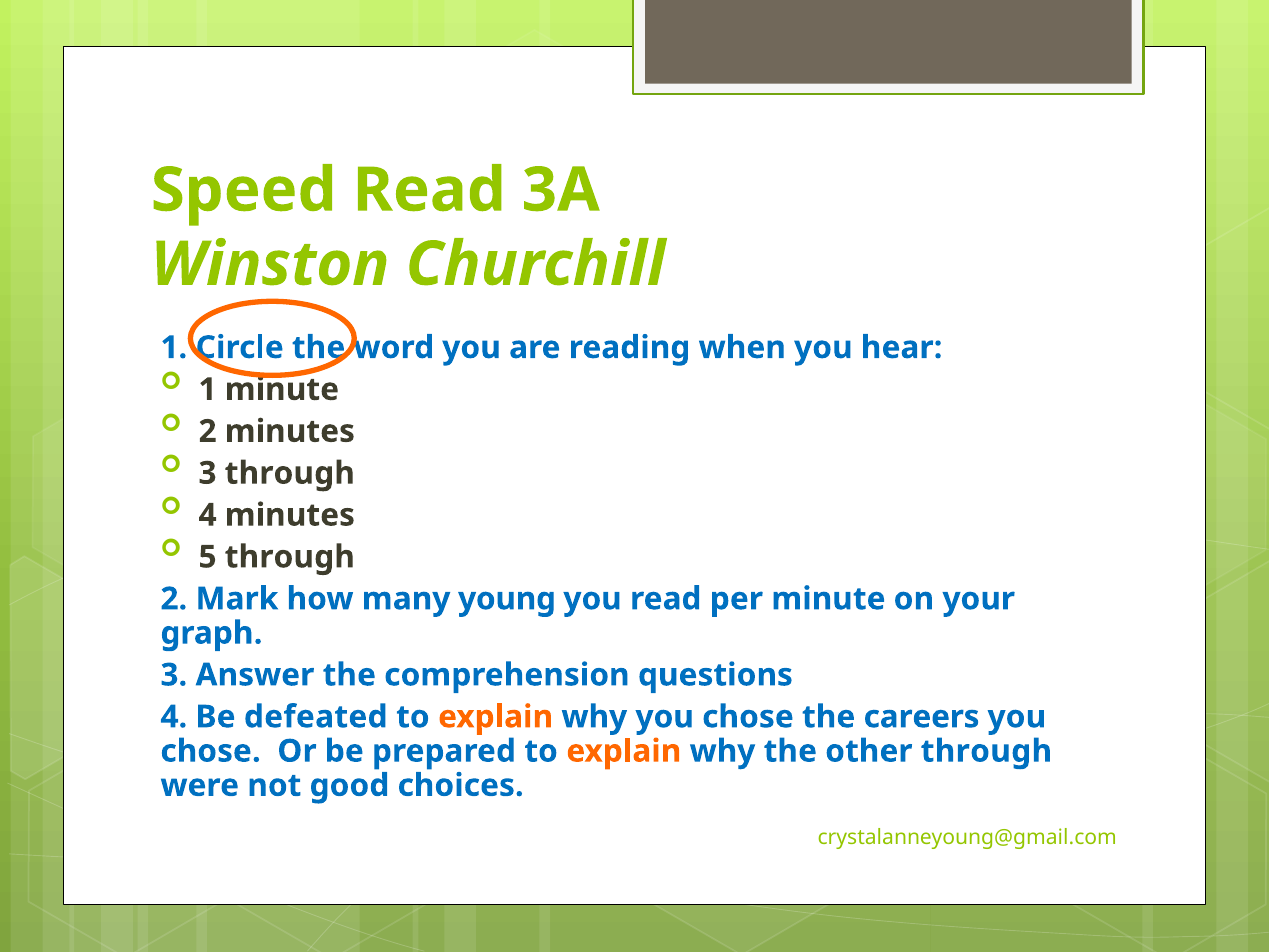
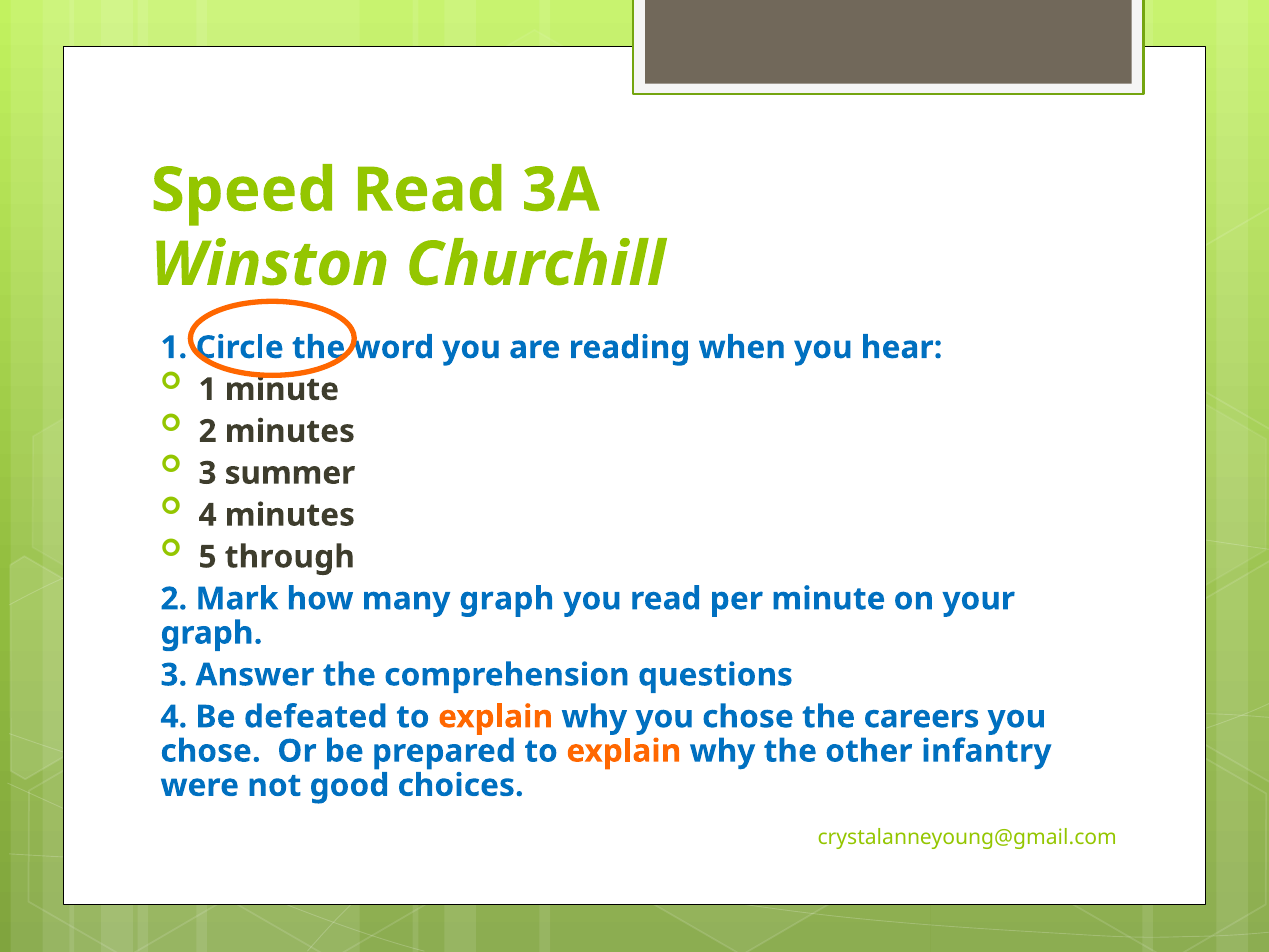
3 through: through -> summer
many young: young -> graph
other through: through -> infantry
